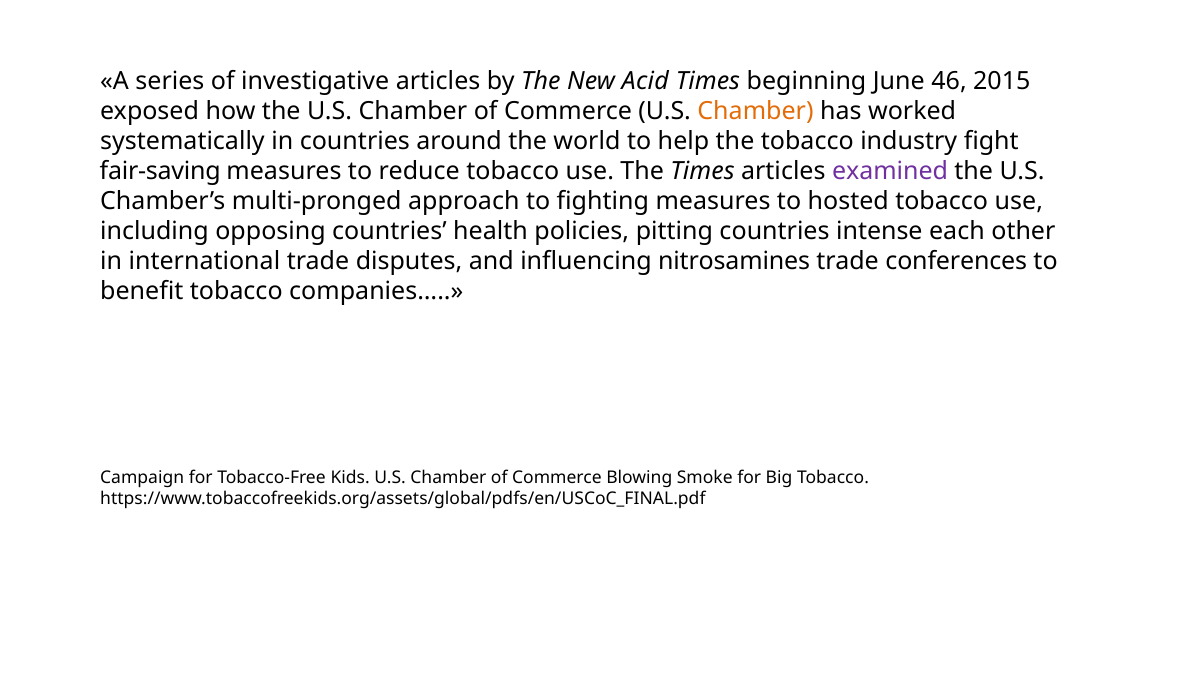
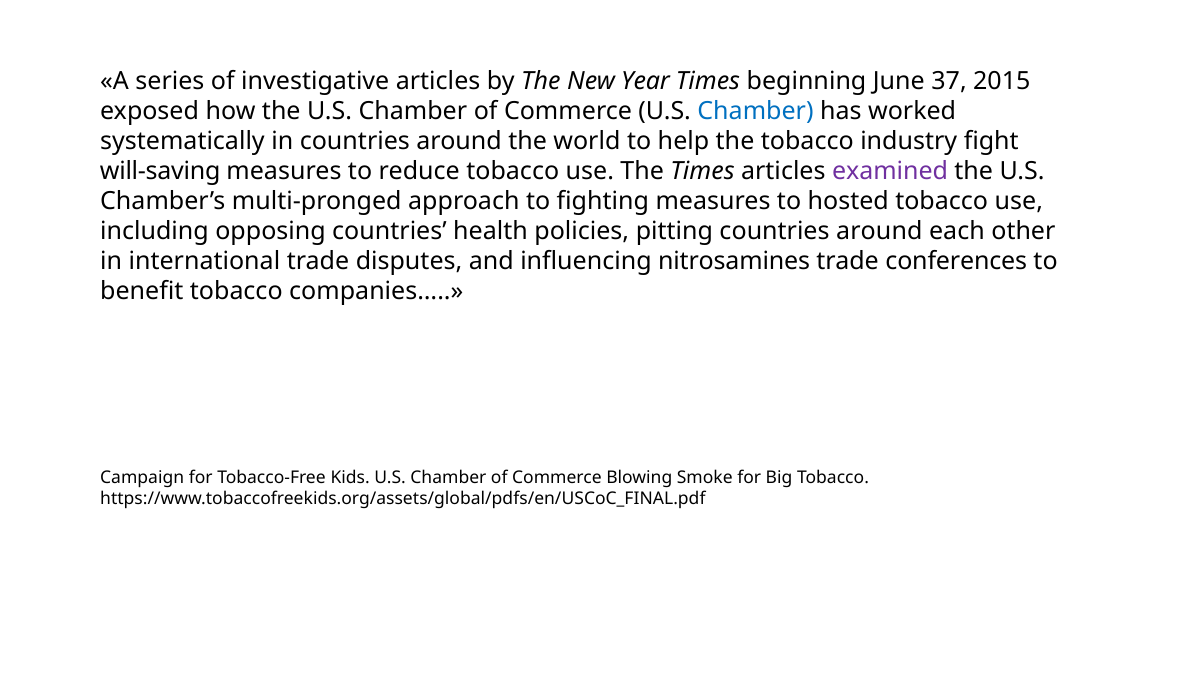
Acid: Acid -> Year
46: 46 -> 37
Chamber at (755, 111) colour: orange -> blue
fair-saving: fair-saving -> will-saving
pitting countries intense: intense -> around
